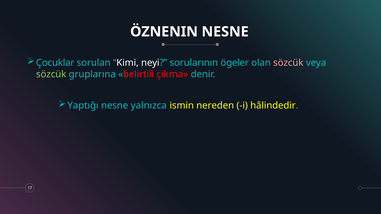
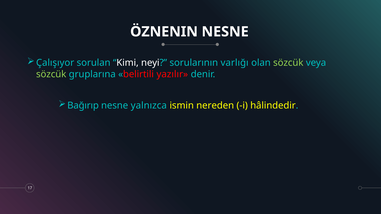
Çocuklar: Çocuklar -> Çalışıyor
ögeler: ögeler -> varlığı
sözcük at (288, 63) colour: pink -> light green
çıkma: çıkma -> yazılır
Yaptığı: Yaptığı -> Bağırıp
